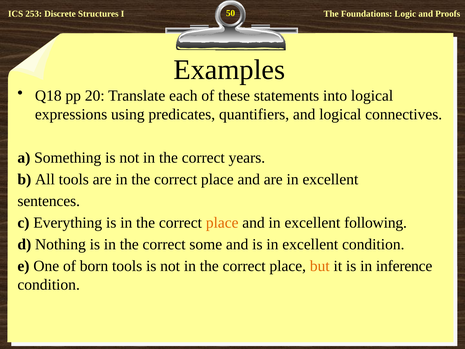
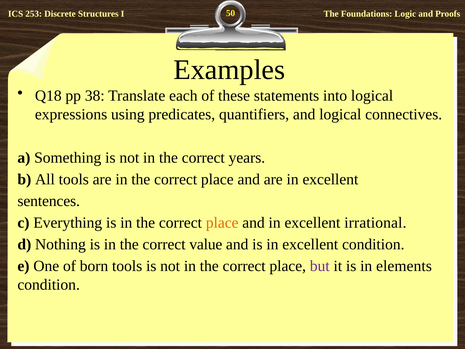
20: 20 -> 38
following: following -> irrational
some: some -> value
but colour: orange -> purple
inference: inference -> elements
